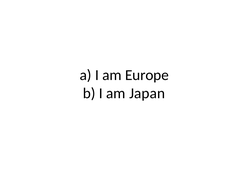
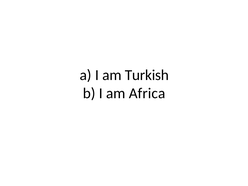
Europe: Europe -> Turkish
Japan: Japan -> Africa
